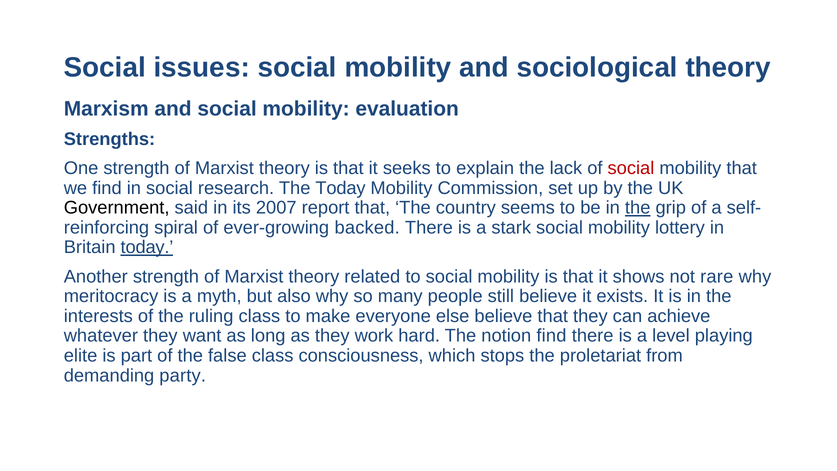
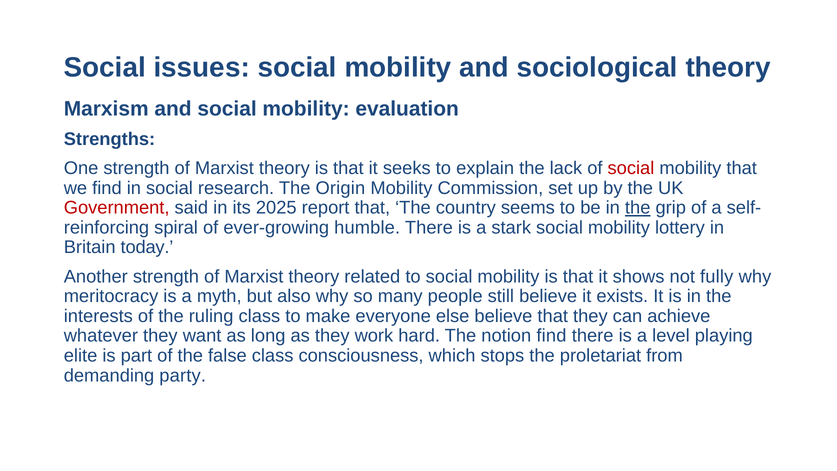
The Today: Today -> Origin
Government colour: black -> red
2007: 2007 -> 2025
backed: backed -> humble
today at (147, 247) underline: present -> none
rare: rare -> fully
